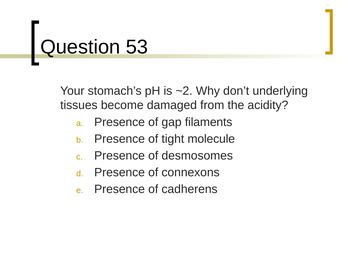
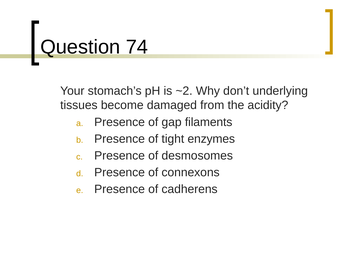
53: 53 -> 74
molecule: molecule -> enzymes
